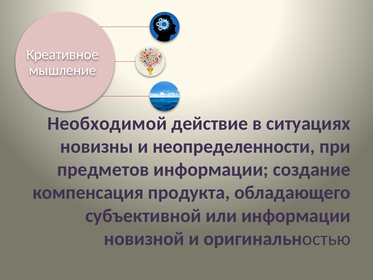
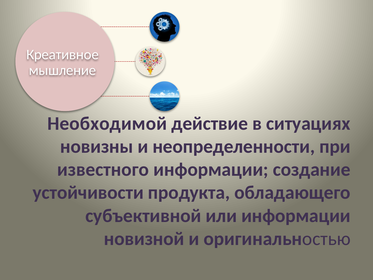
предметов: предметов -> известного
компенсация: компенсация -> устойчивости
